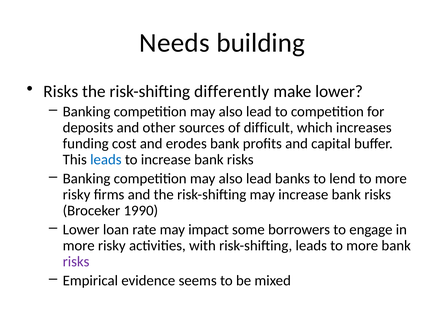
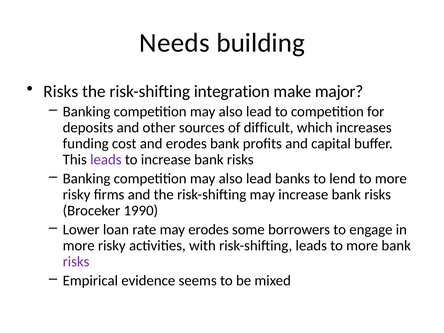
differently: differently -> integration
make lower: lower -> major
leads at (106, 160) colour: blue -> purple
may impact: impact -> erodes
